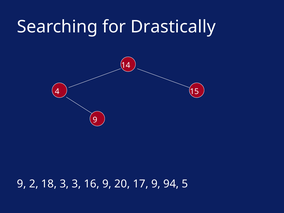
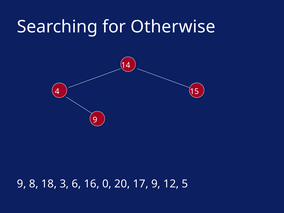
Drastically: Drastically -> Otherwise
2: 2 -> 8
3 3: 3 -> 6
16 9: 9 -> 0
94: 94 -> 12
